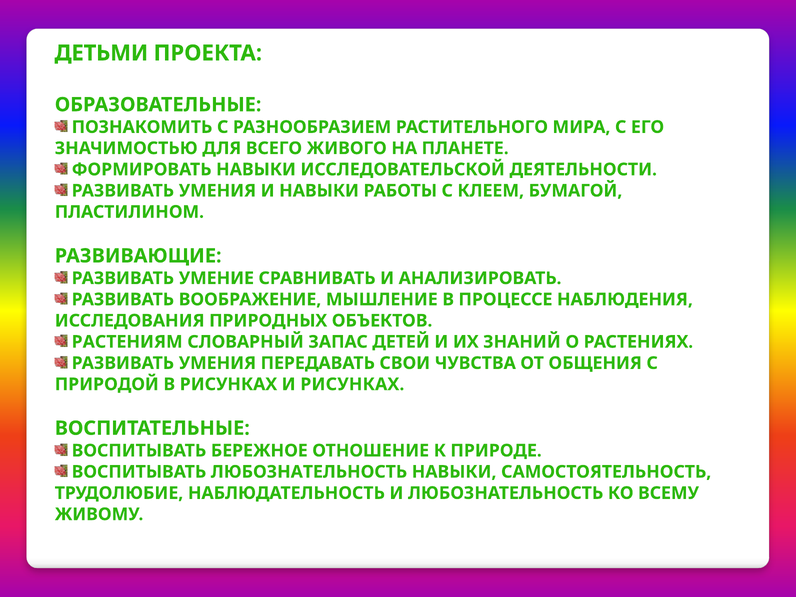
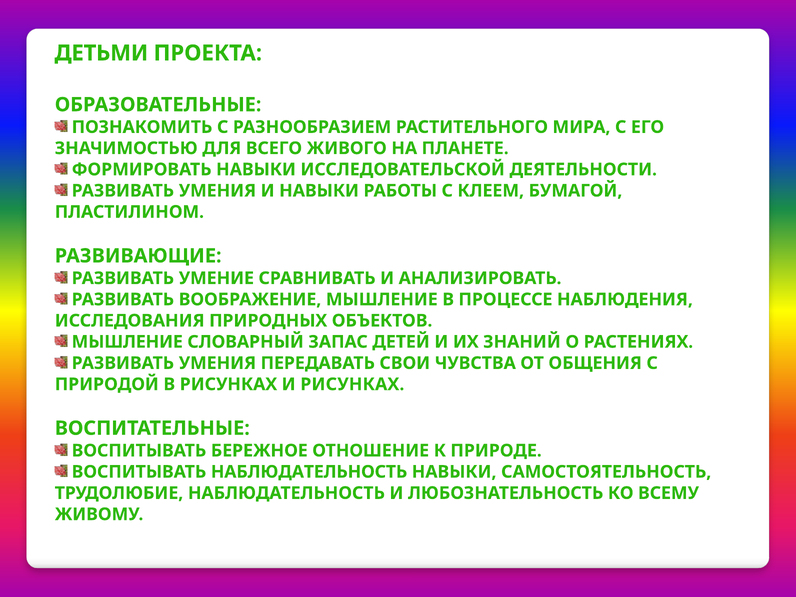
РАСТЕНИЯМ at (127, 342): РАСТЕНИЯМ -> МЫШЛЕНИЕ
ВОСПИТЫВАТЬ ЛЮБОЗНАТЕЛЬНОСТЬ: ЛЮБОЗНАТЕЛЬНОСТЬ -> НАБЛЮДАТЕЛЬНОСТЬ
